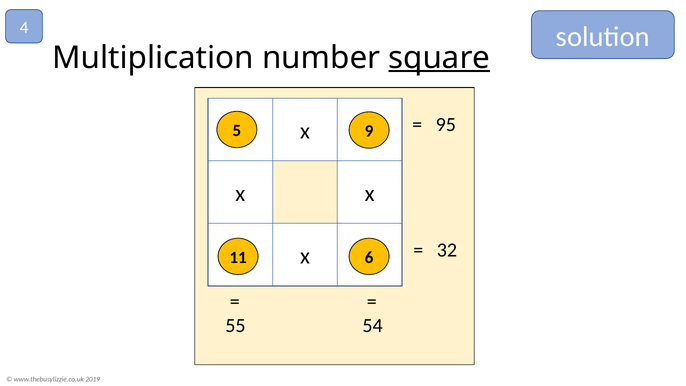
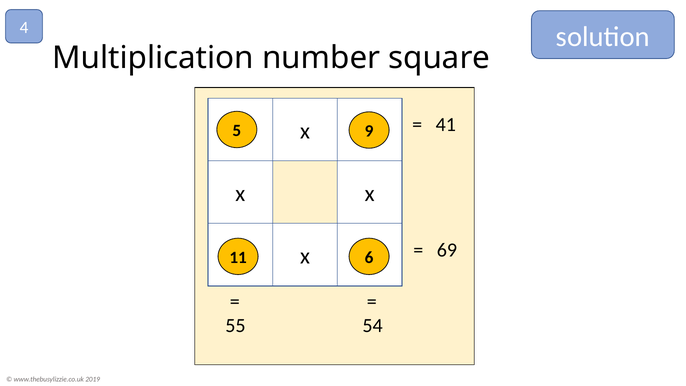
square underline: present -> none
95: 95 -> 41
32: 32 -> 69
